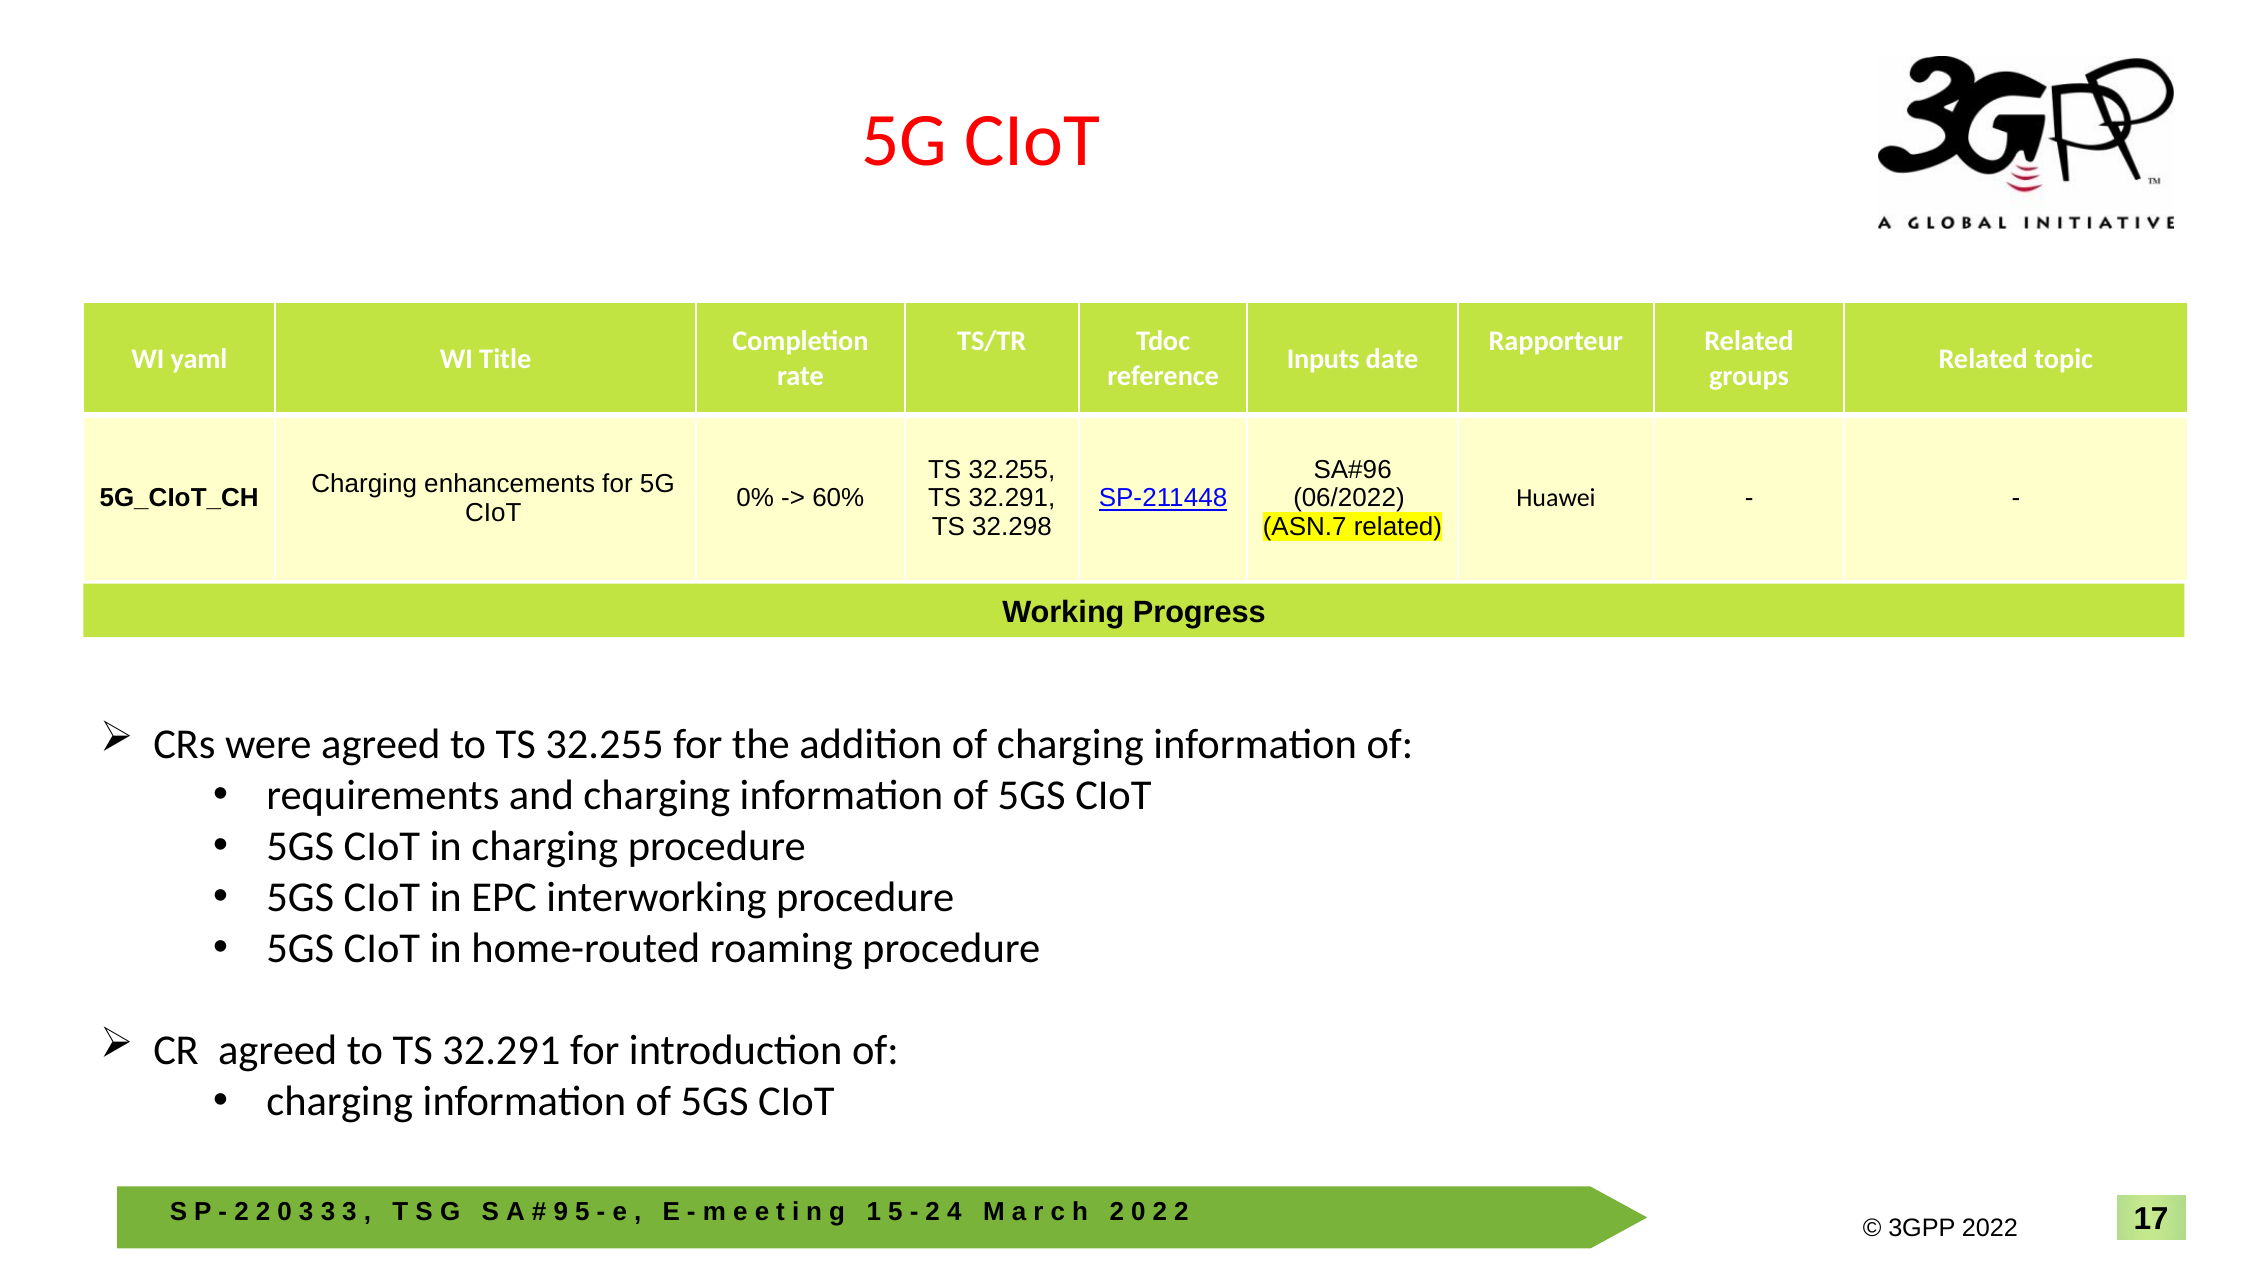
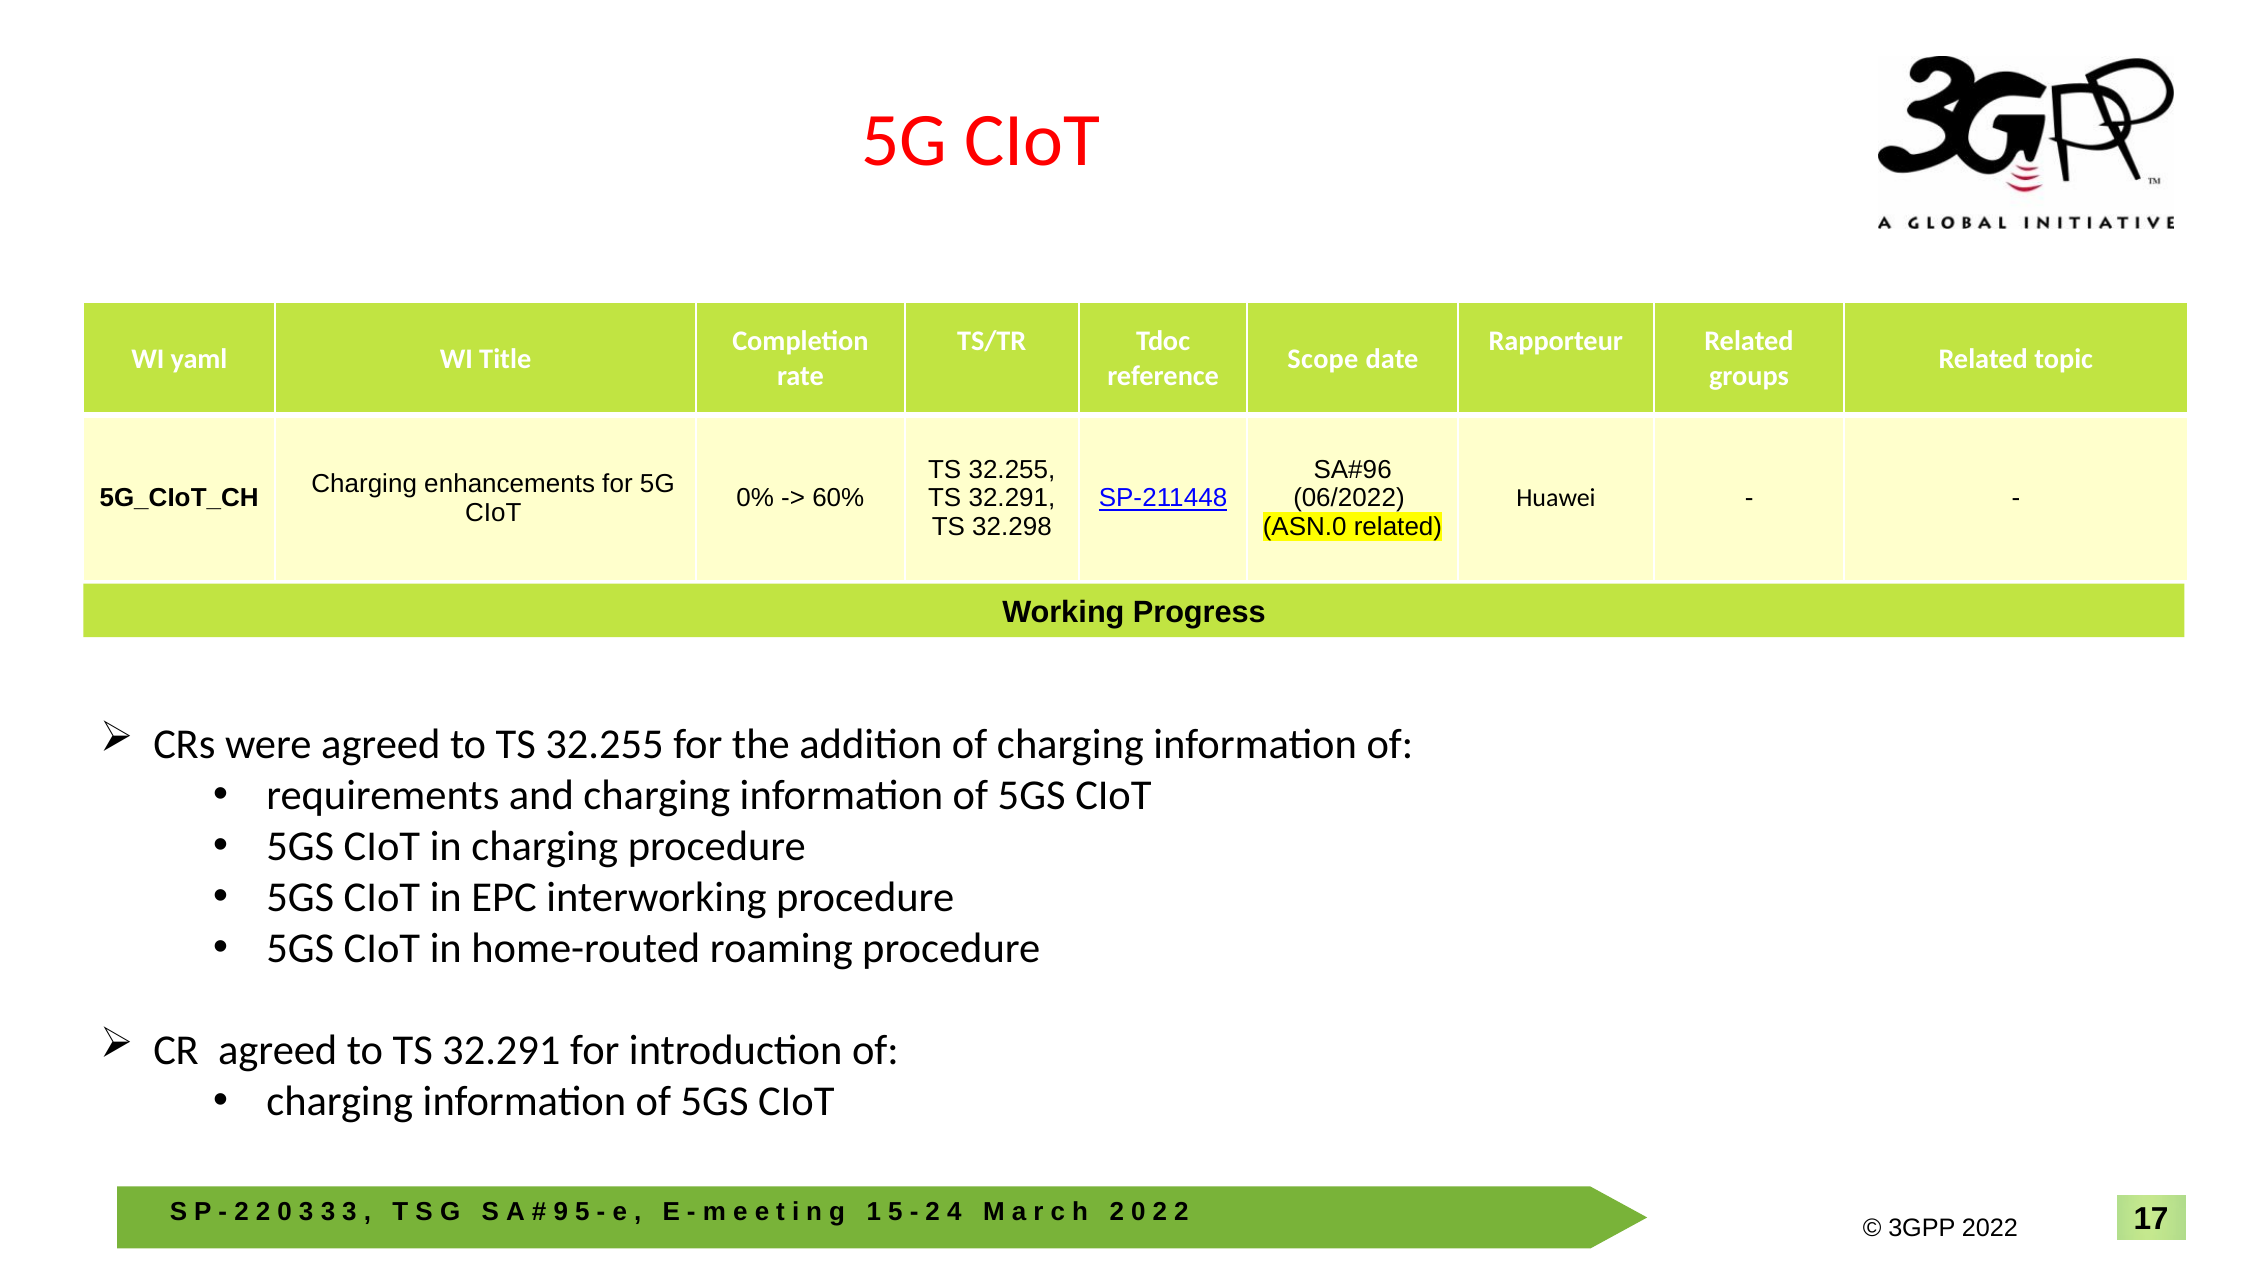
Inputs: Inputs -> Scope
ASN.7: ASN.7 -> ASN.0
